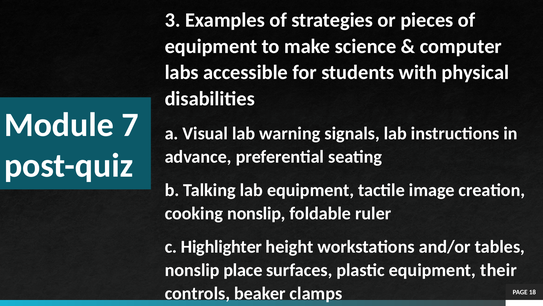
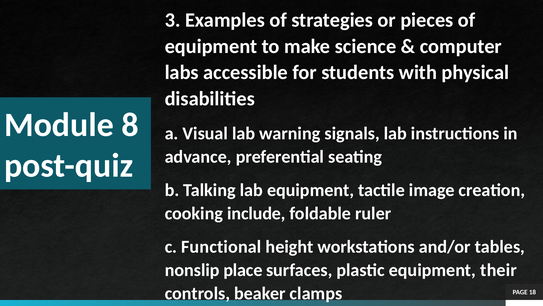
7: 7 -> 8
cooking nonslip: nonslip -> include
Highlighter: Highlighter -> Functional
